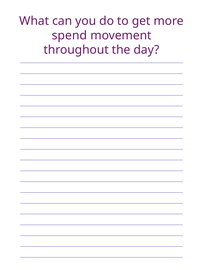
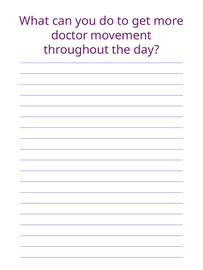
spend: spend -> doctor
